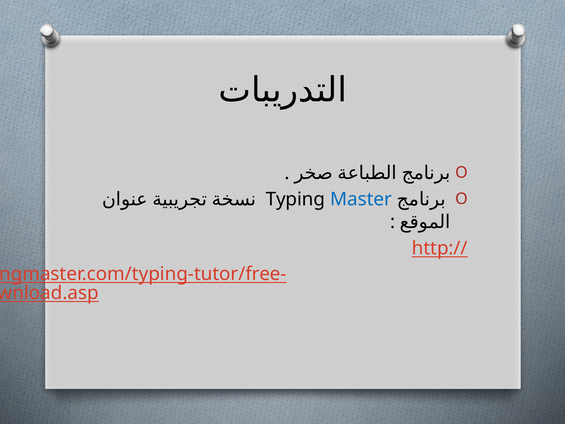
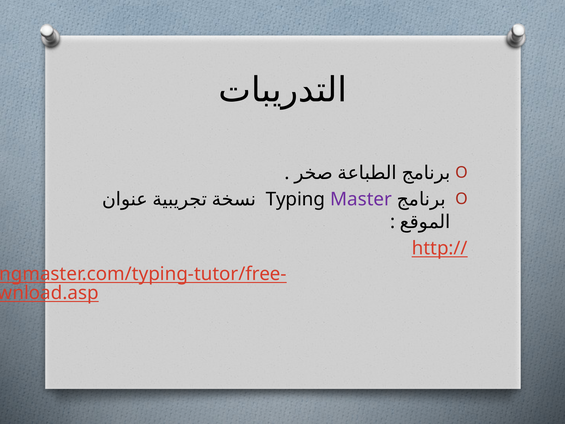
Master colour: blue -> purple
